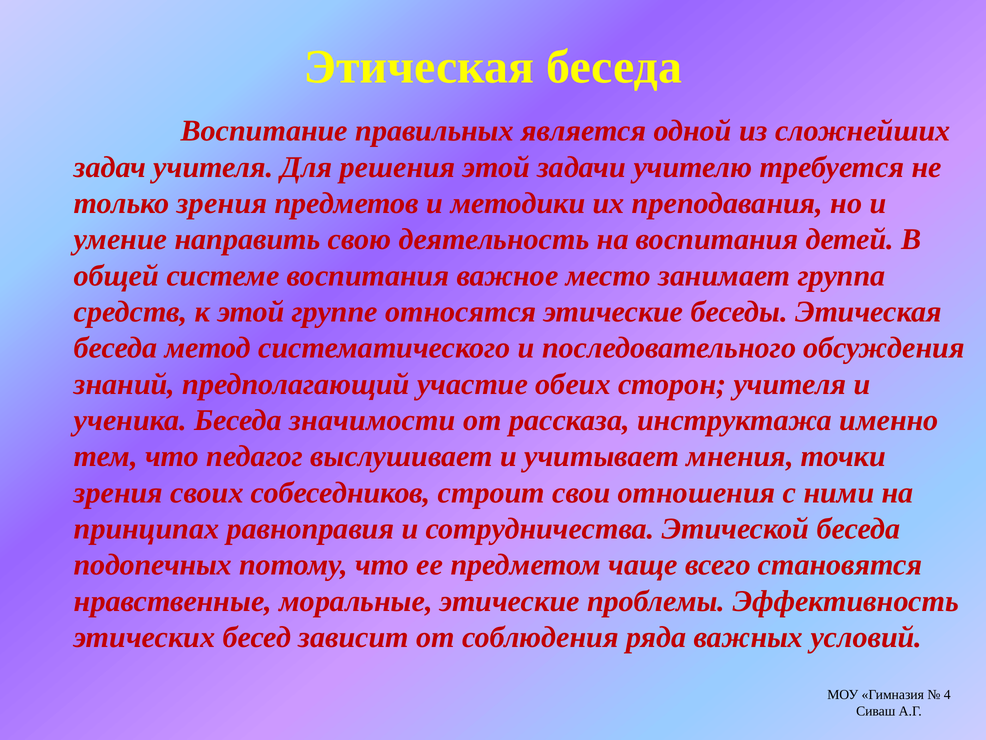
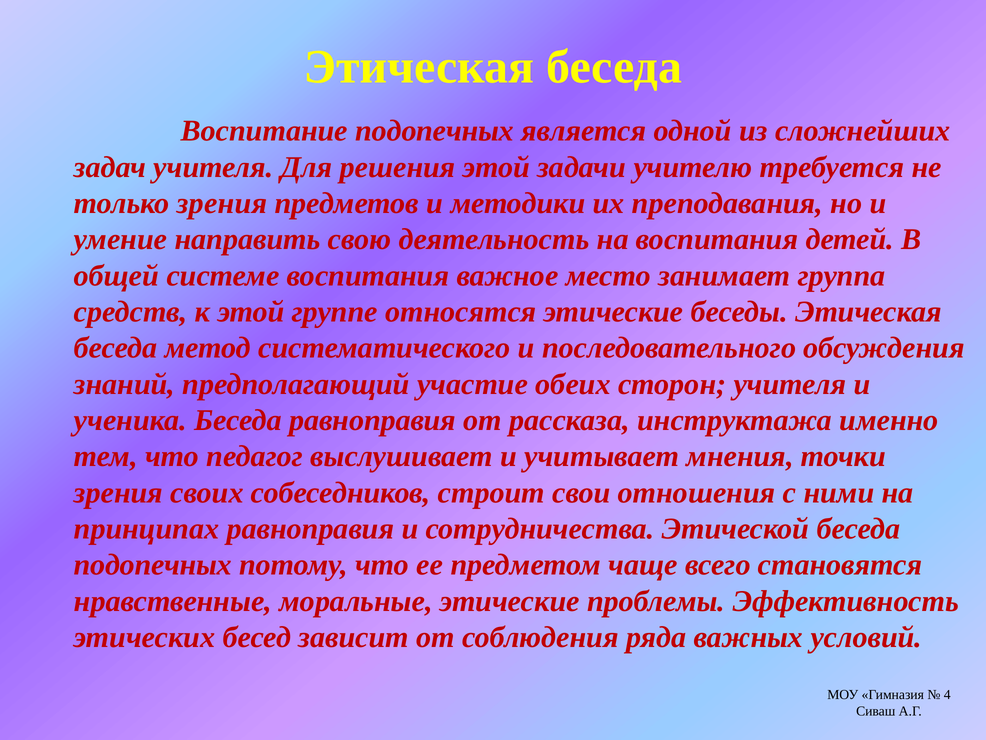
Воспитание правильных: правильных -> подопечных
Беседа значимости: значимости -> равноправия
